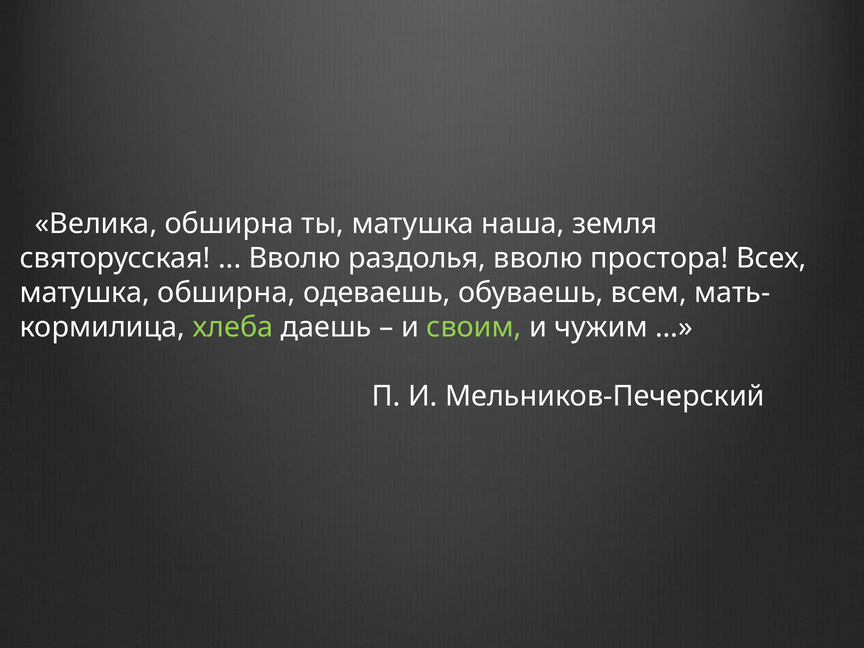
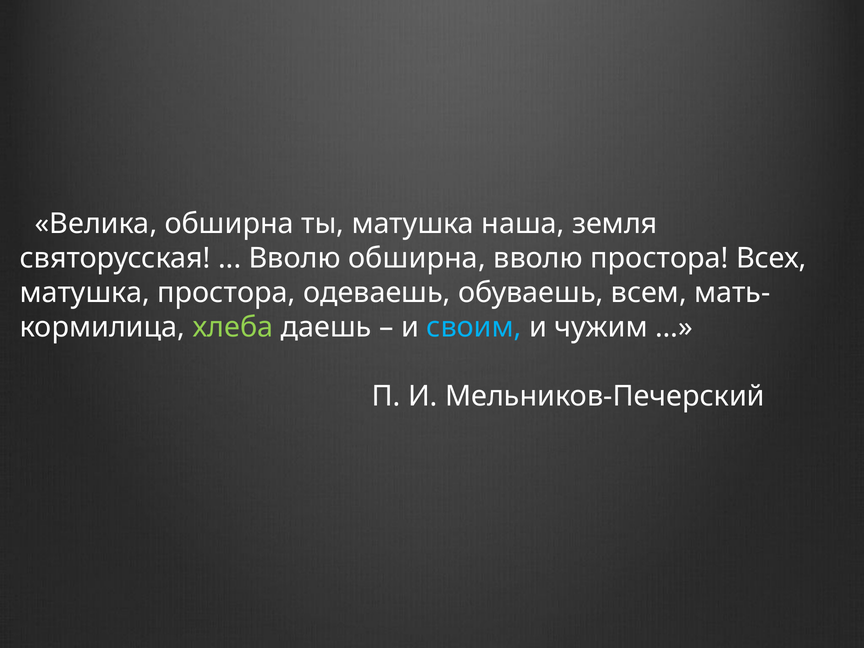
Вволю раздолья: раздолья -> обширна
матушка обширна: обширна -> простора
своим colour: light green -> light blue
